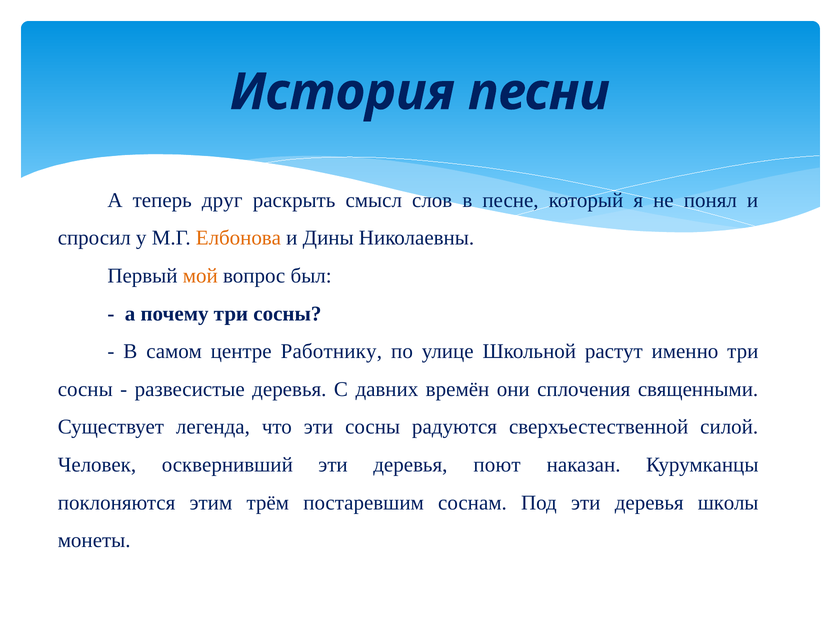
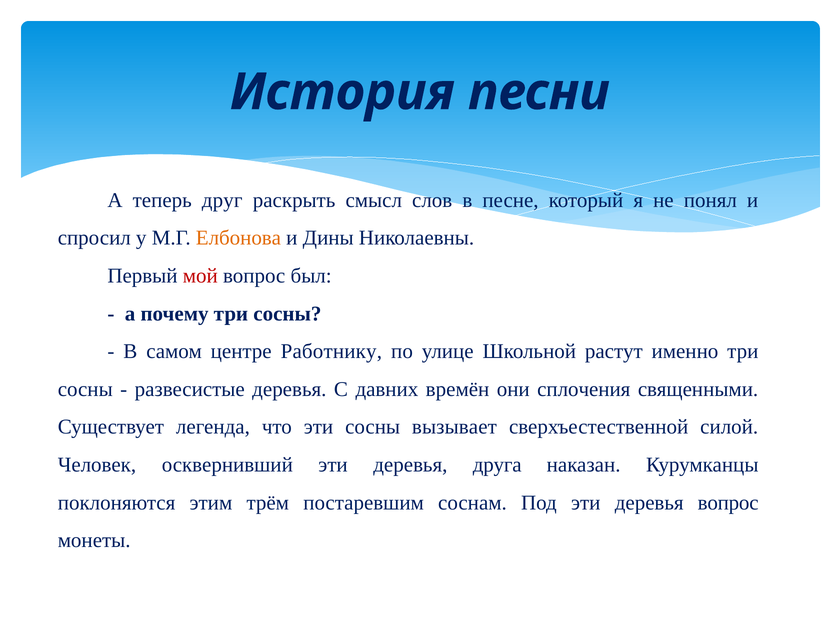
мой colour: orange -> red
радуются: радуются -> вызывает
поют: поют -> друга
деревья школы: школы -> вопрос
